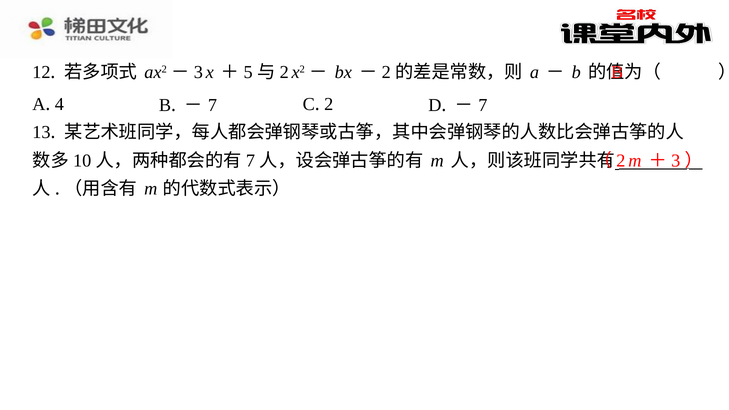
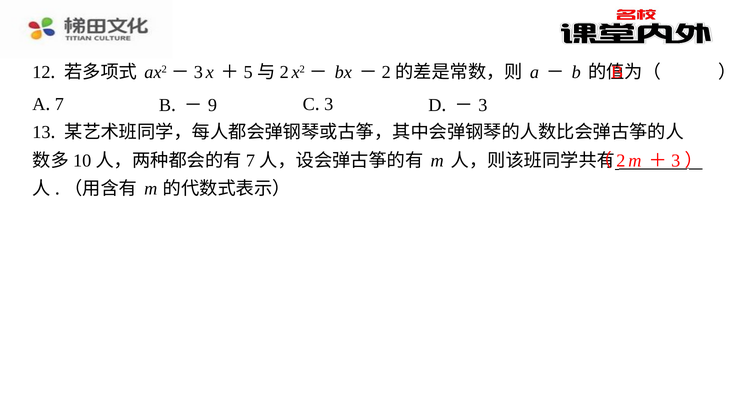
4: 4 -> 7
7 at (213, 105): 7 -> 9
2 at (329, 104): 2 -> 3
7 at (483, 105): 7 -> 3
